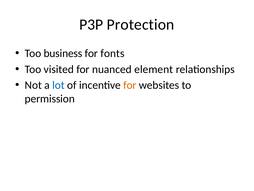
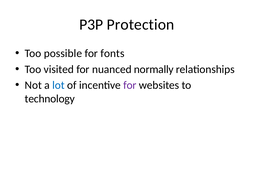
business: business -> possible
element: element -> normally
for at (130, 85) colour: orange -> purple
permission: permission -> technology
